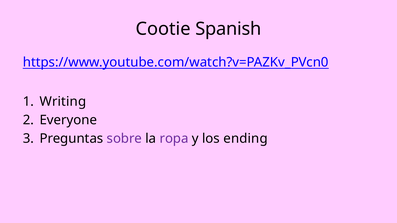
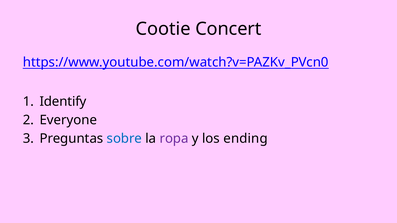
Spanish: Spanish -> Concert
Writing: Writing -> Identify
sobre colour: purple -> blue
